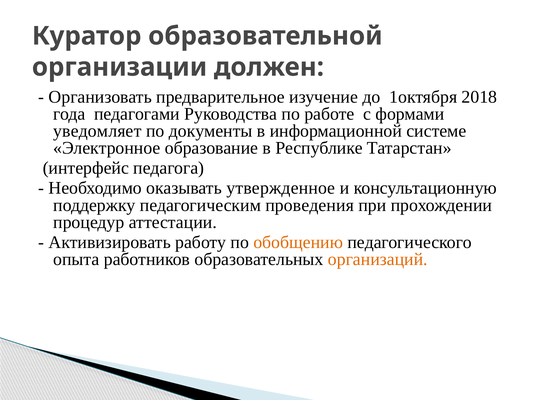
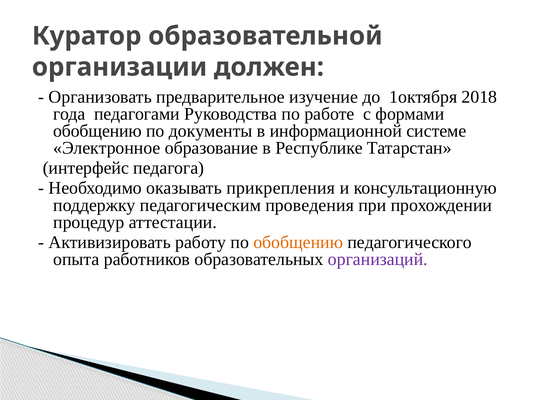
уведомляет at (97, 131): уведомляет -> обобщению
утвержденное: утвержденное -> прикрепления
организаций colour: orange -> purple
